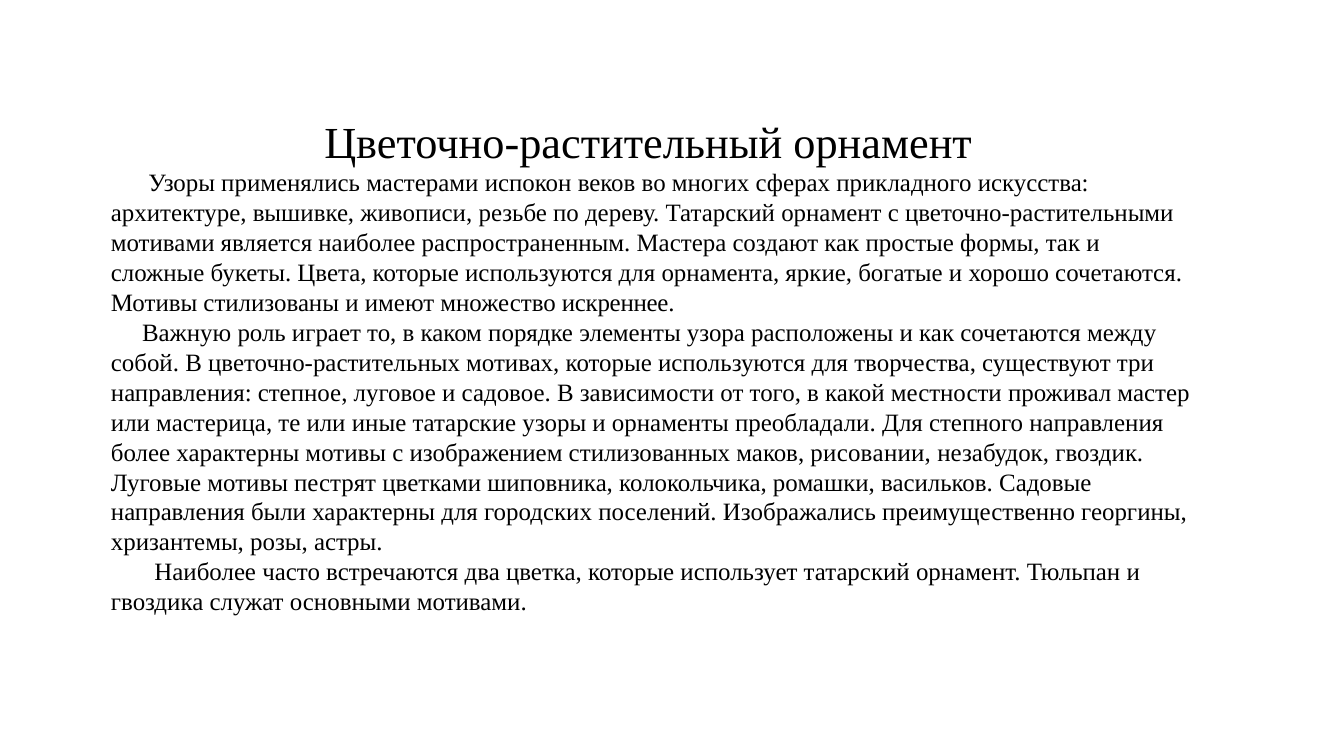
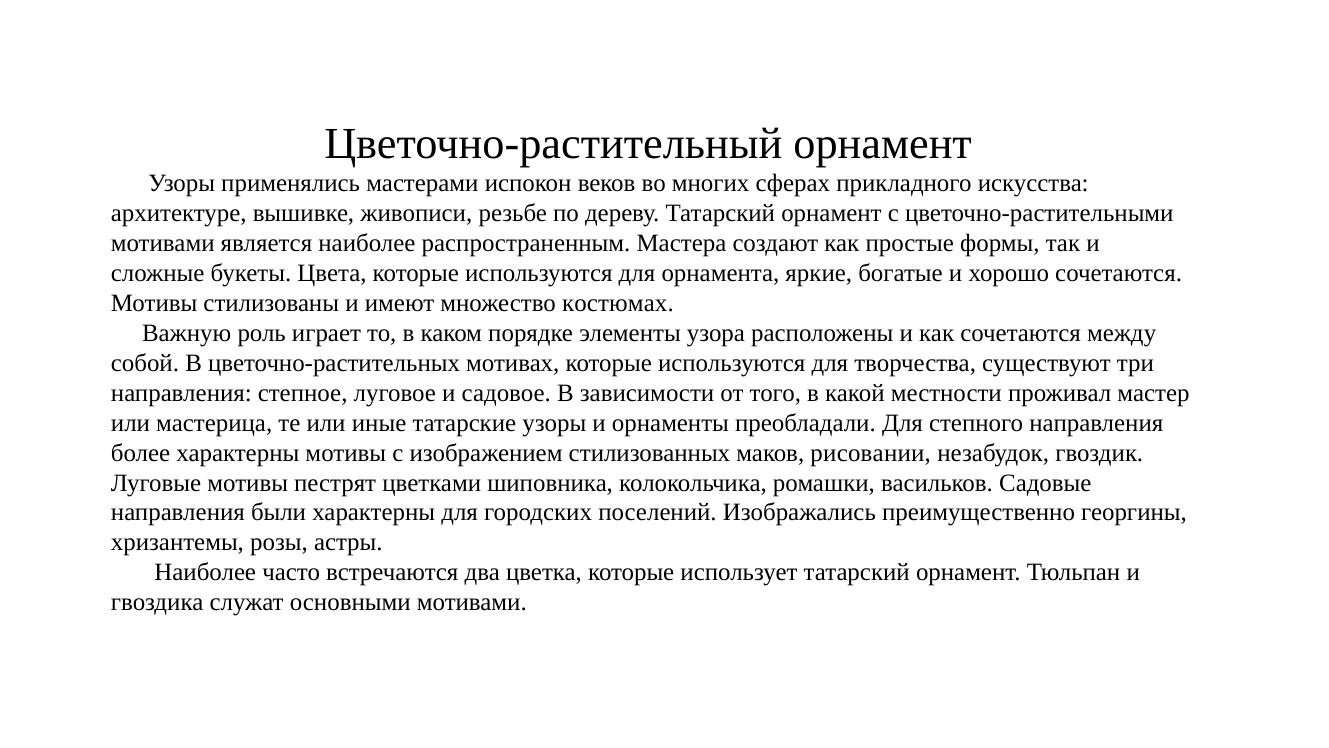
искреннее: искреннее -> костюмах
